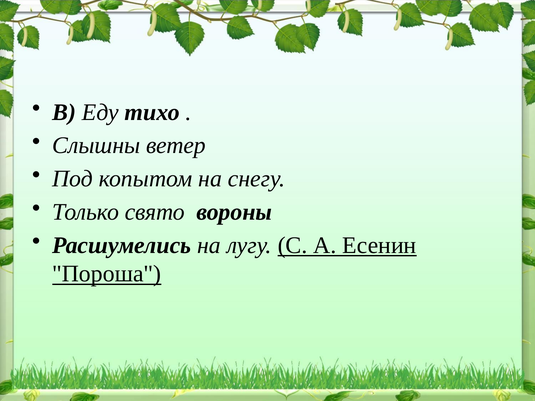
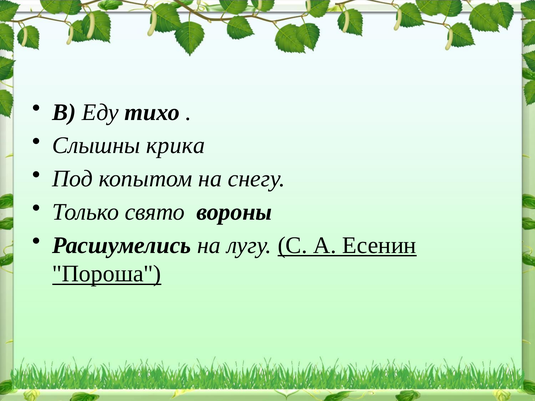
ветер: ветер -> крика
